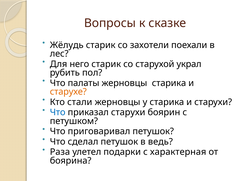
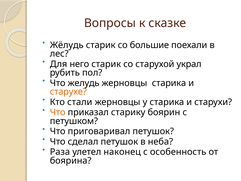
захотели: захотели -> большие
палаты: палаты -> желудь
Что at (58, 112) colour: blue -> orange
приказал старухи: старухи -> старику
ведь: ведь -> неба
подарки: подарки -> наконец
характерная: характерная -> особенность
